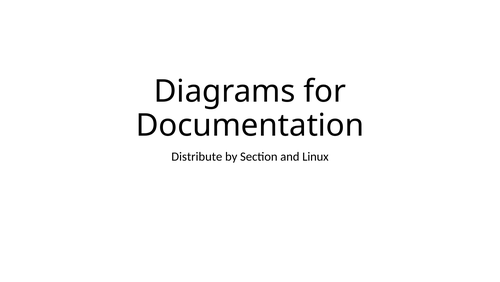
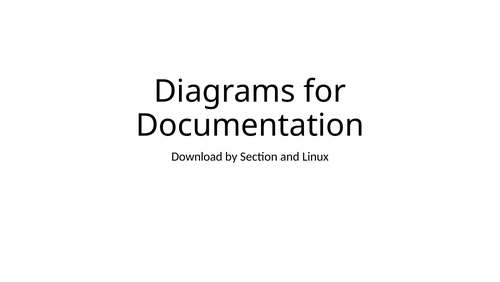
Distribute: Distribute -> Download
